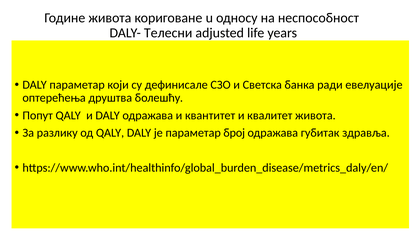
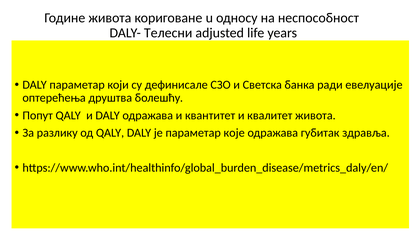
број: број -> које
